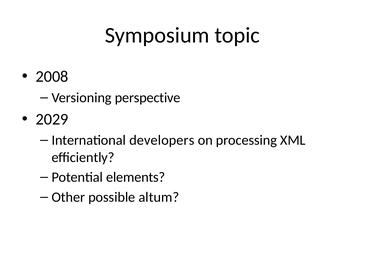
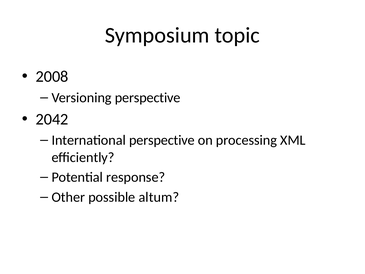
2029: 2029 -> 2042
International developers: developers -> perspective
elements: elements -> response
